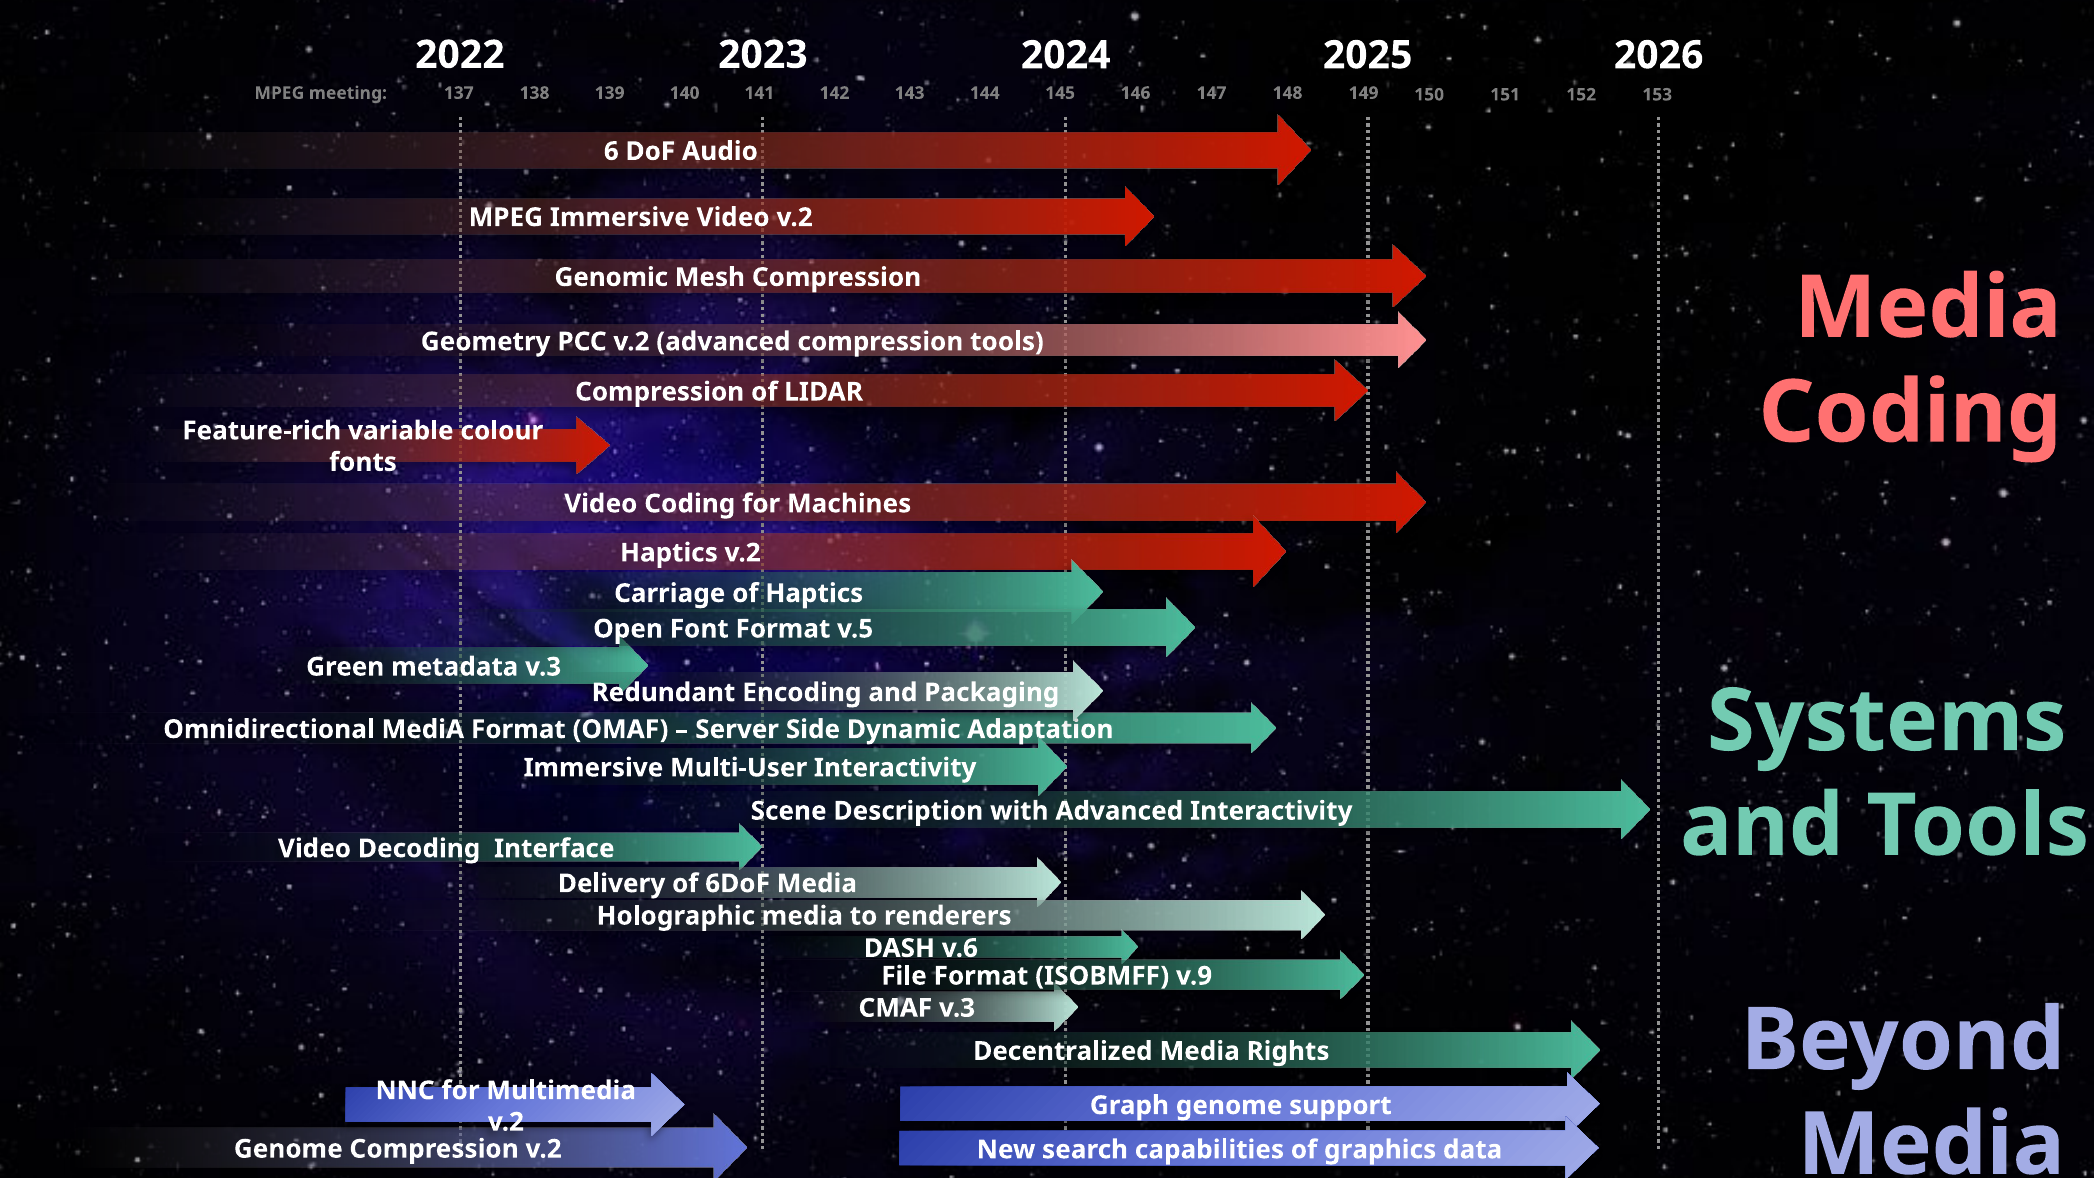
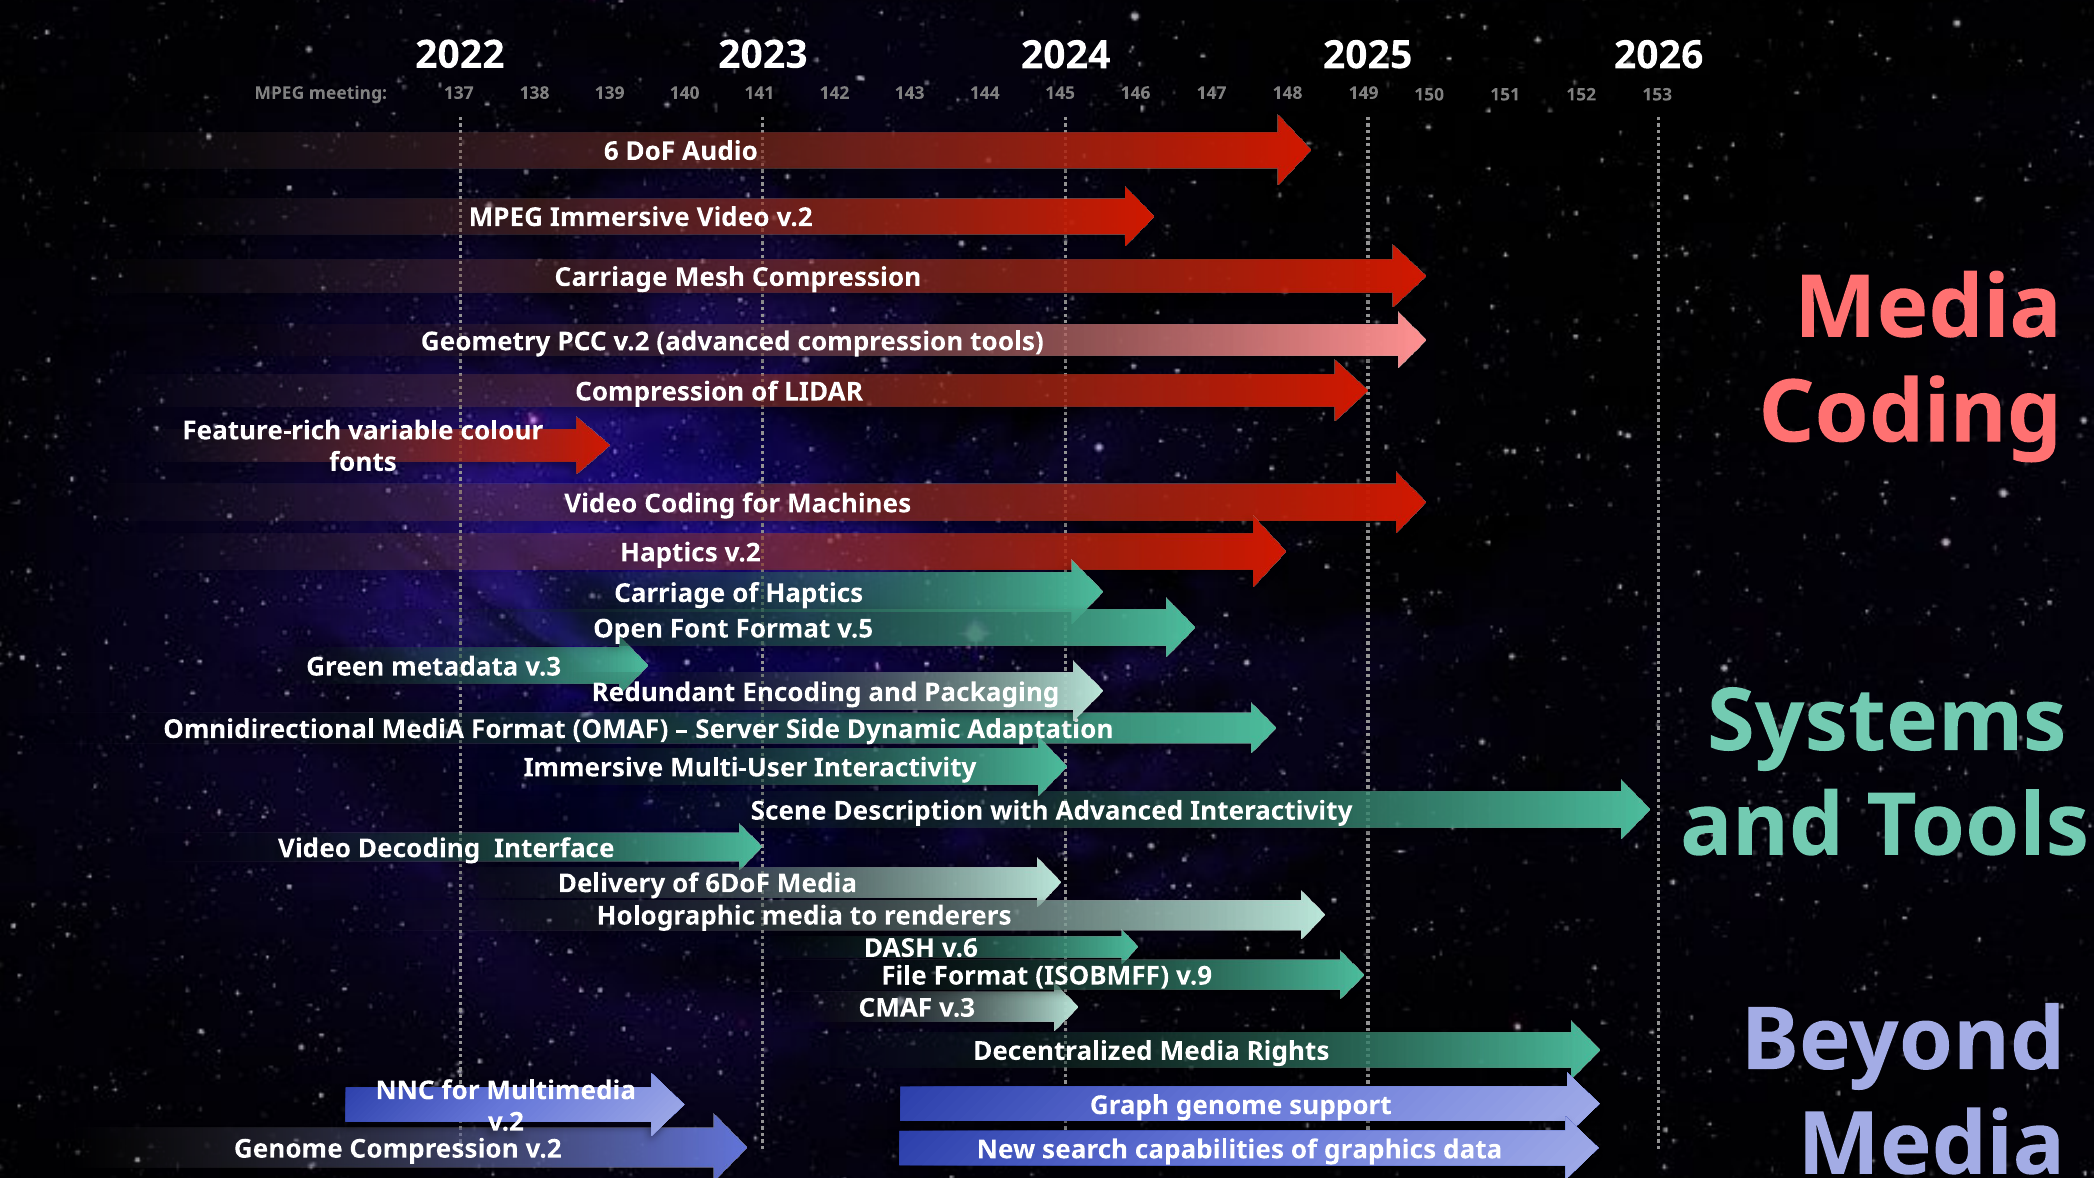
Genomic at (611, 277): Genomic -> Carriage
